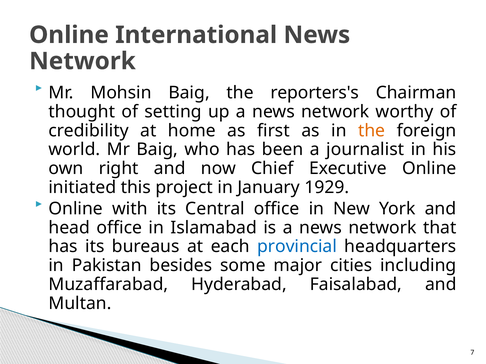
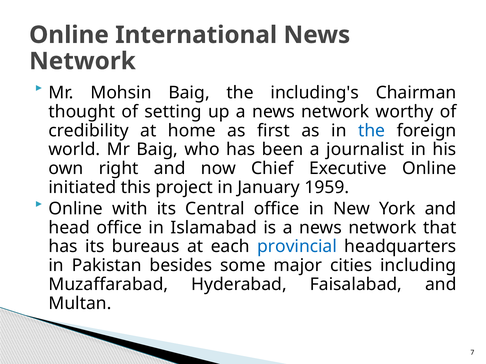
reporters's: reporters's -> including's
the at (372, 131) colour: orange -> blue
1929: 1929 -> 1959
